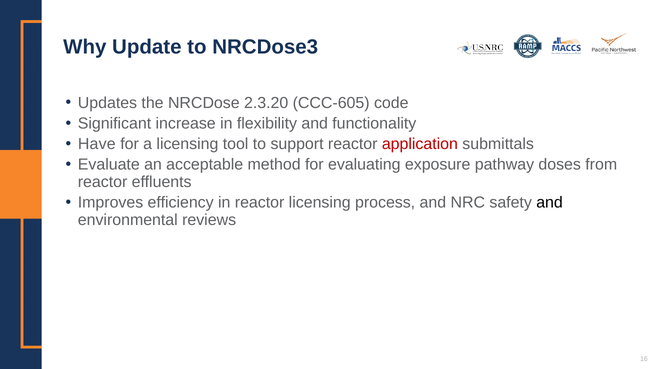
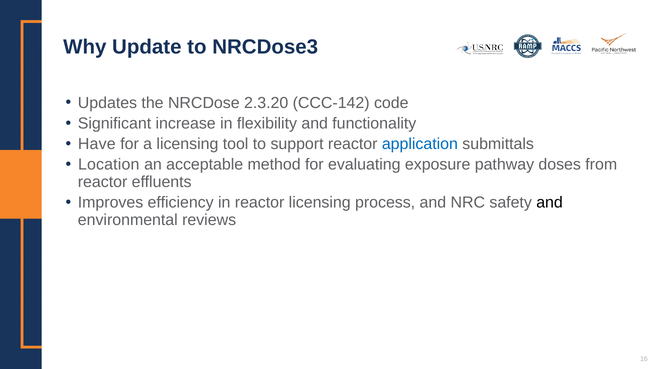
CCC-605: CCC-605 -> CCC-142
application colour: red -> blue
Evaluate: Evaluate -> Location
